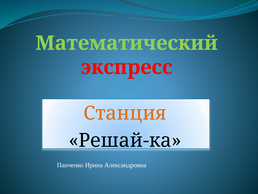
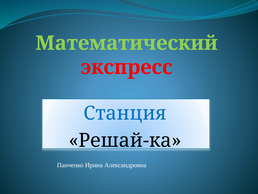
Станция colour: orange -> blue
